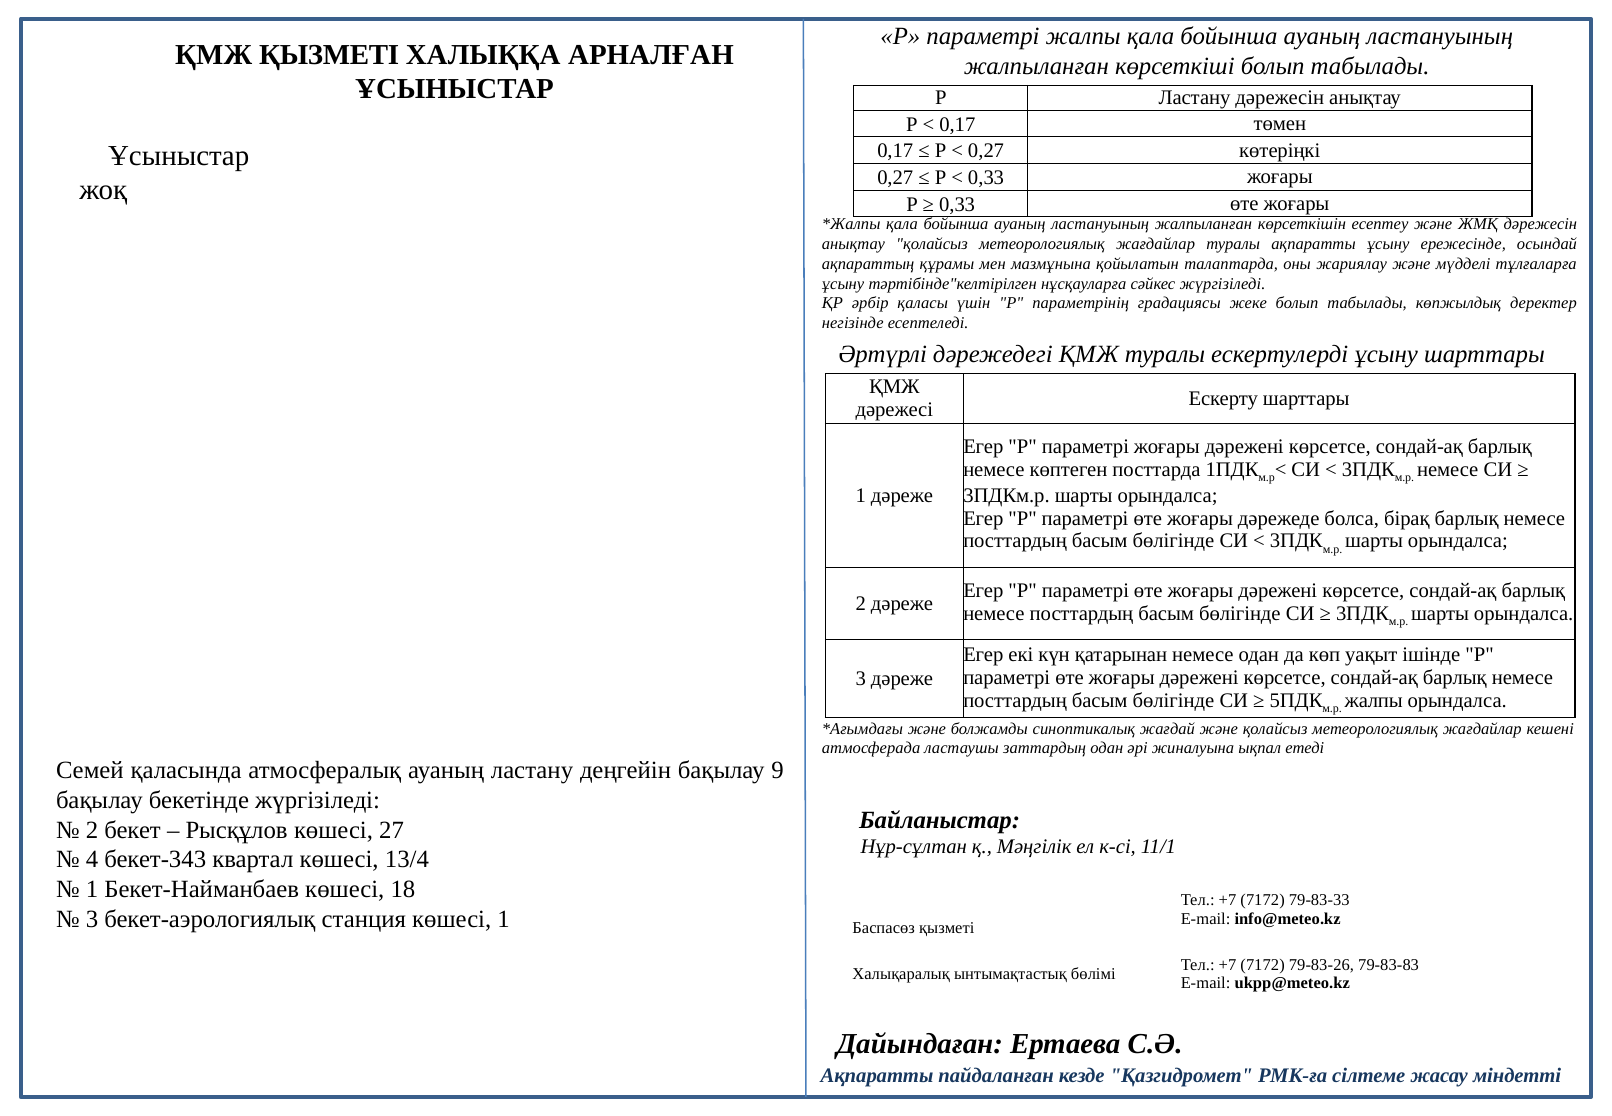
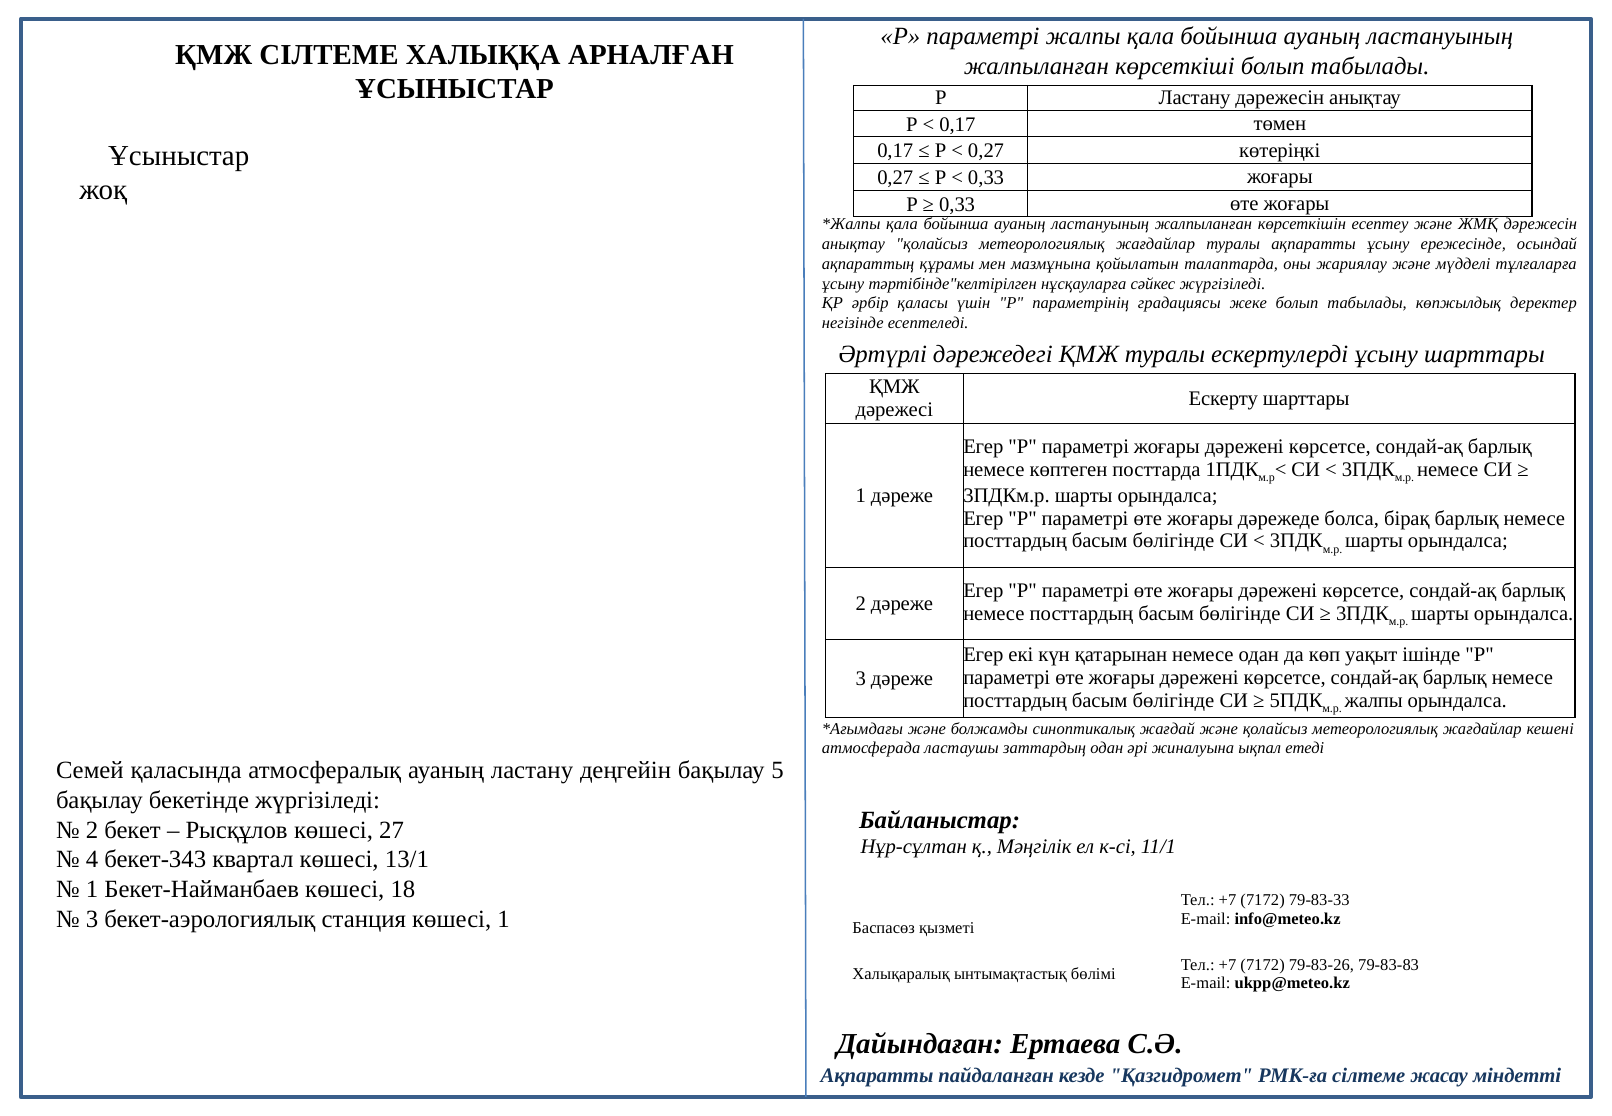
ҚМЖ ҚЫЗМЕТІ: ҚЫЗМЕТІ -> СІЛТЕМЕ
9: 9 -> 5
13/4: 13/4 -> 13/1
